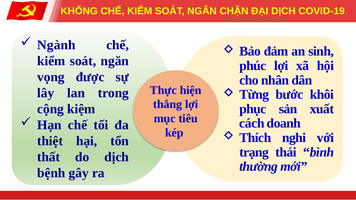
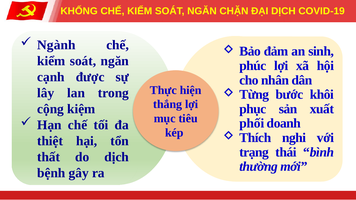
vọng: vọng -> cạnh
cách: cách -> phối
